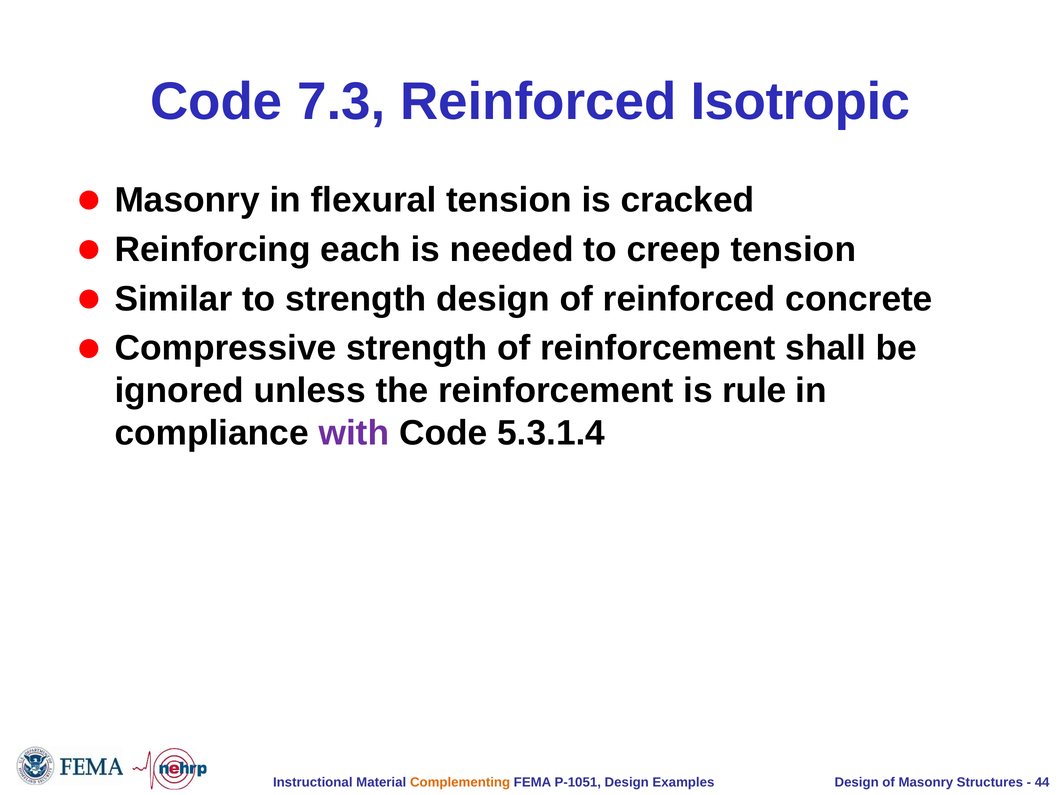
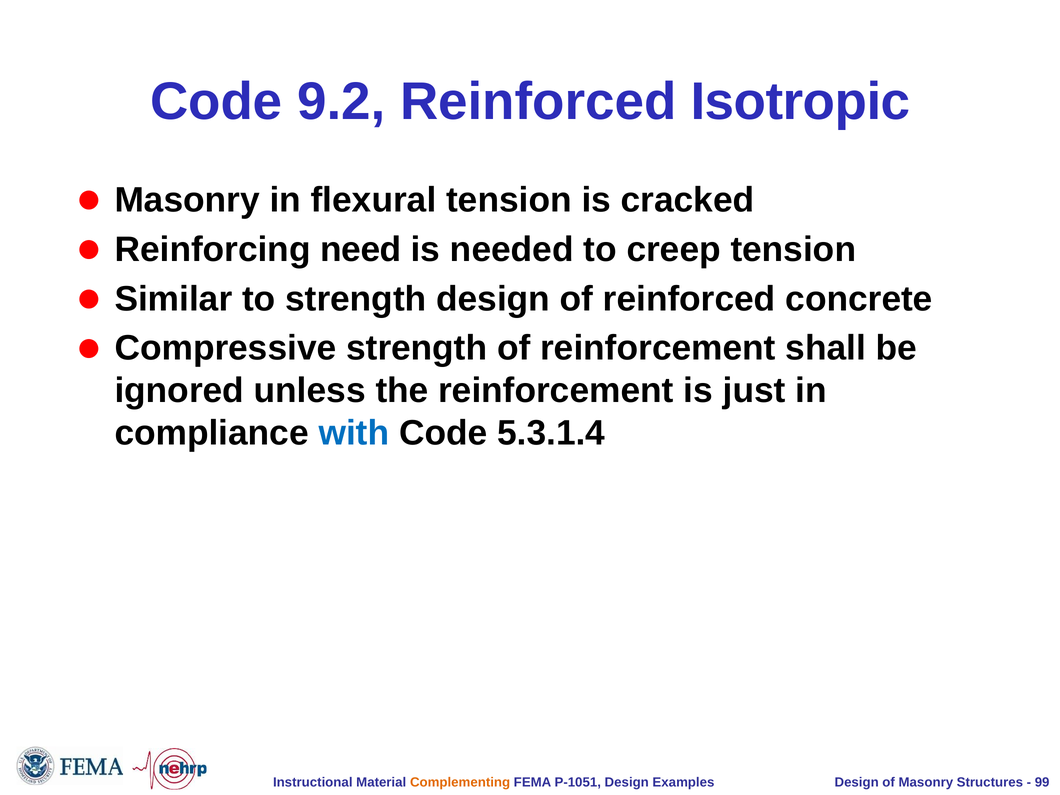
7.3: 7.3 -> 9.2
each: each -> need
rule: rule -> just
with colour: purple -> blue
44: 44 -> 99
